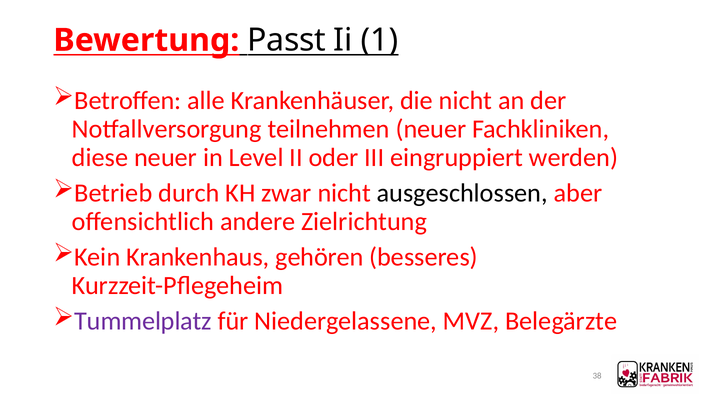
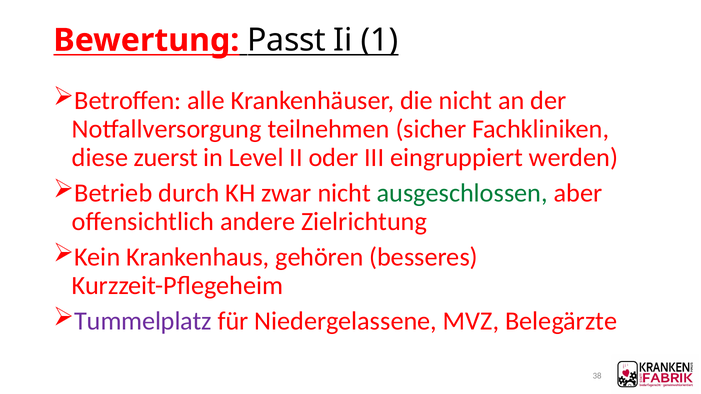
teilnehmen neuer: neuer -> sicher
diese neuer: neuer -> zuerst
ausgeschlossen colour: black -> green
